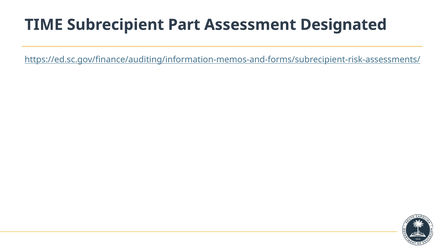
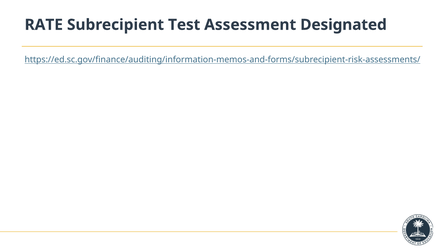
TIME: TIME -> RATE
Part: Part -> Test
